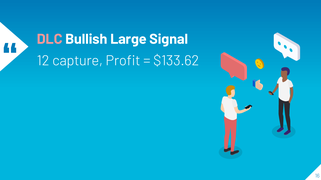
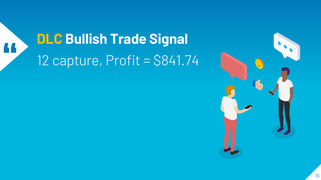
DLC colour: pink -> yellow
Large: Large -> Trade
$133.62: $133.62 -> $841.74
